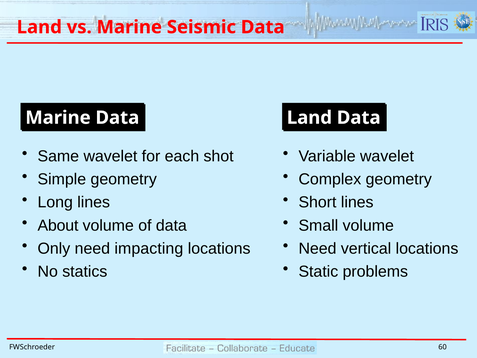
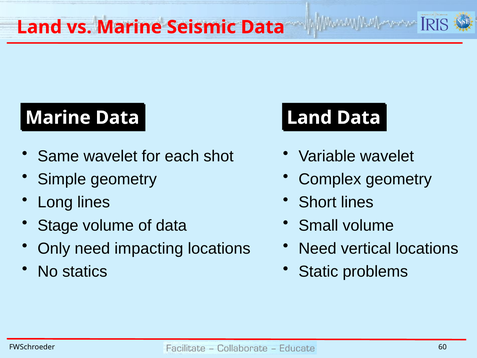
About: About -> Stage
